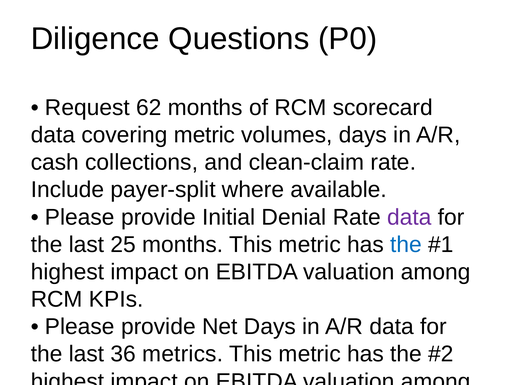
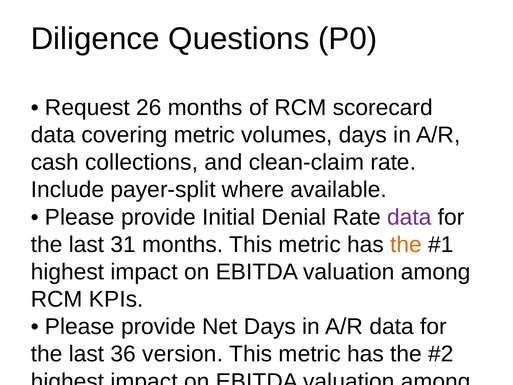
62: 62 -> 26
25: 25 -> 31
the at (406, 244) colour: blue -> orange
metrics: metrics -> version
